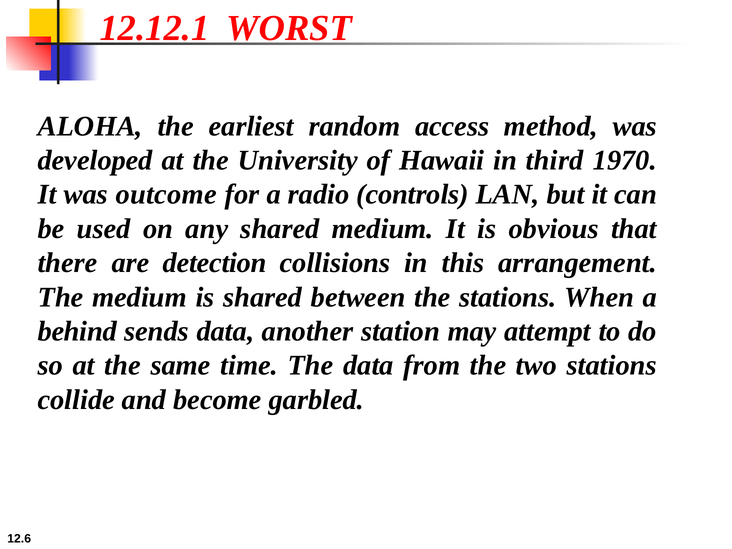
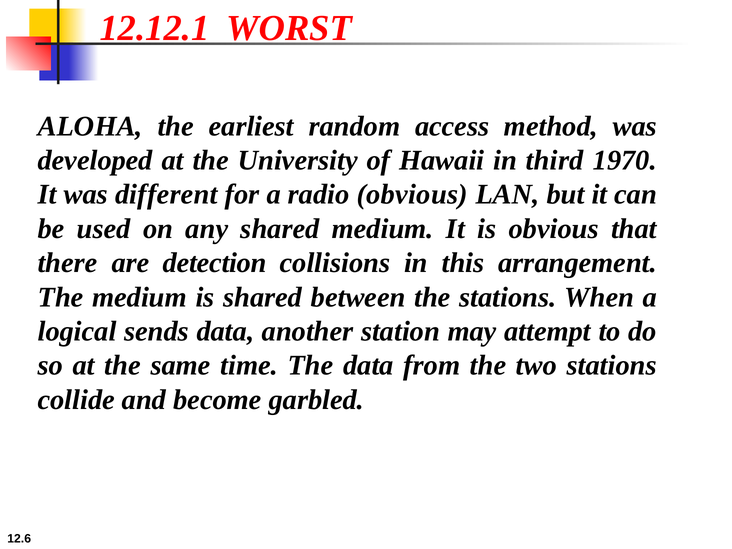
outcome: outcome -> different
radio controls: controls -> obvious
behind: behind -> logical
